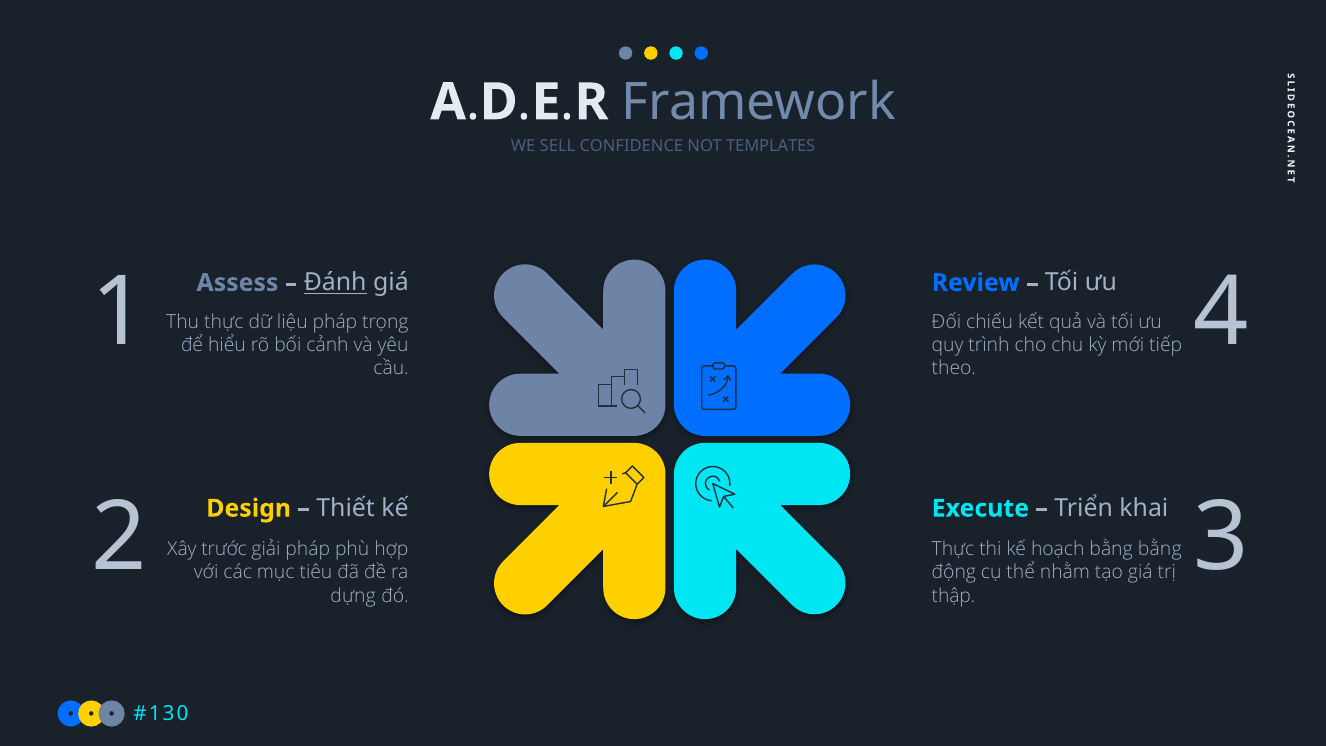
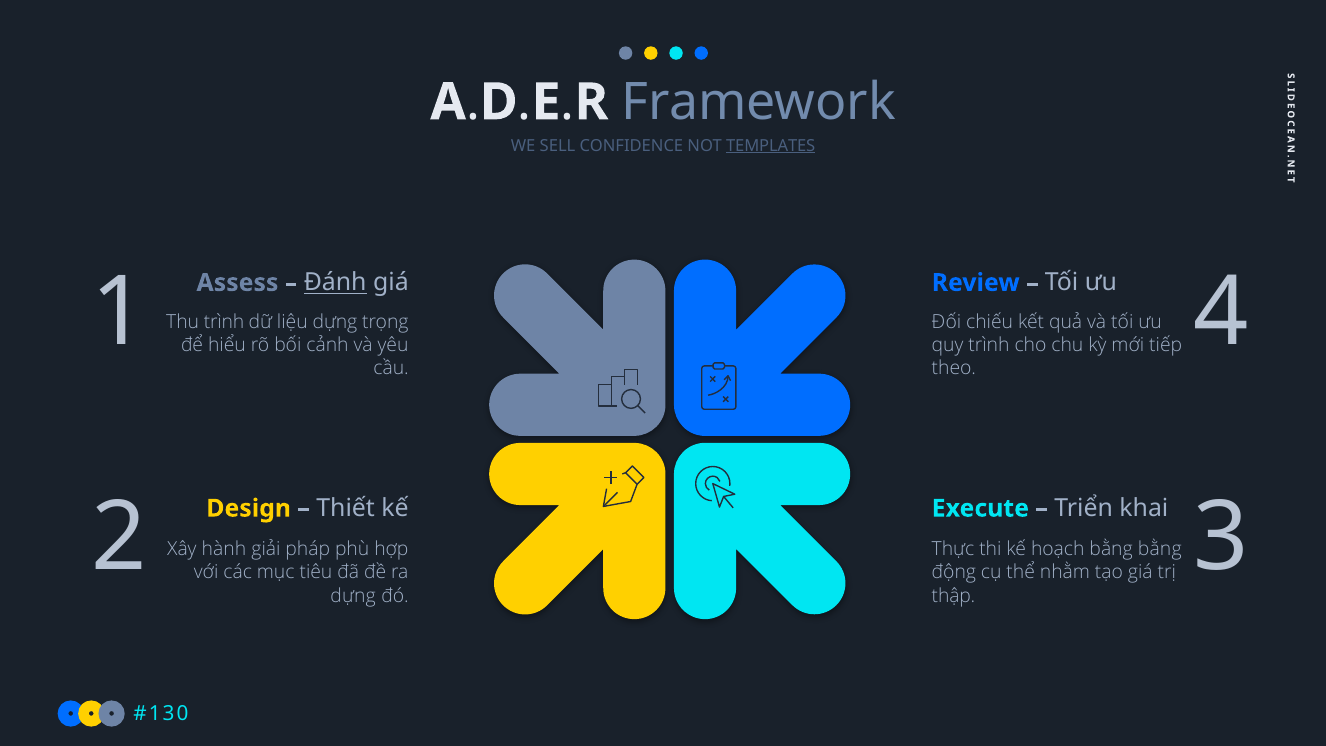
TEMPLATES underline: none -> present
Thu thực: thực -> trình
liệu pháp: pháp -> dựng
trước: trước -> hành
